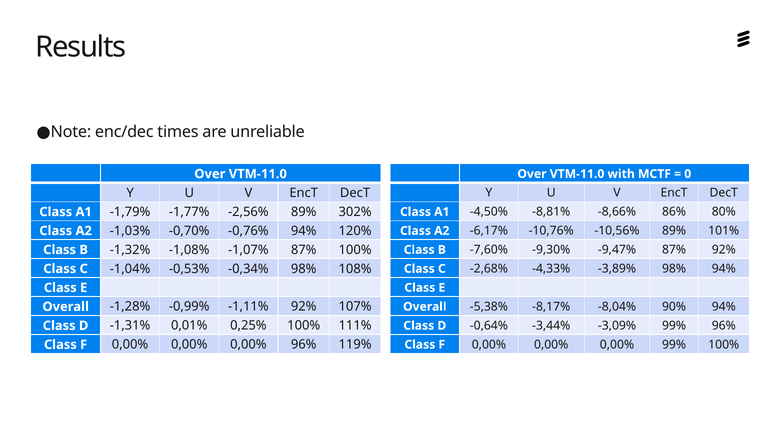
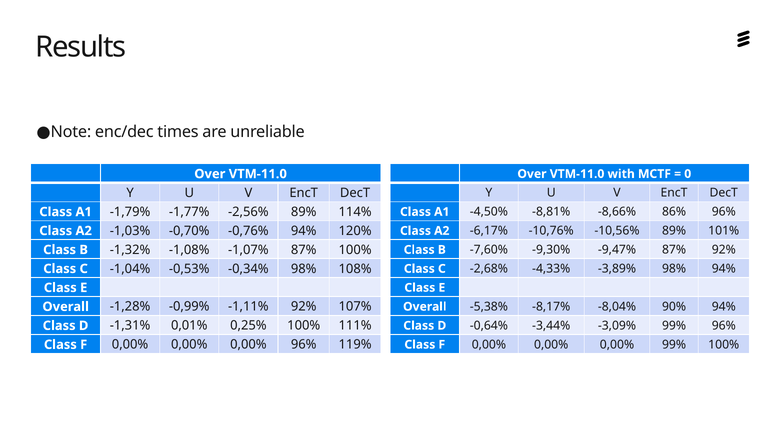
302%: 302% -> 114%
86% 80%: 80% -> 96%
